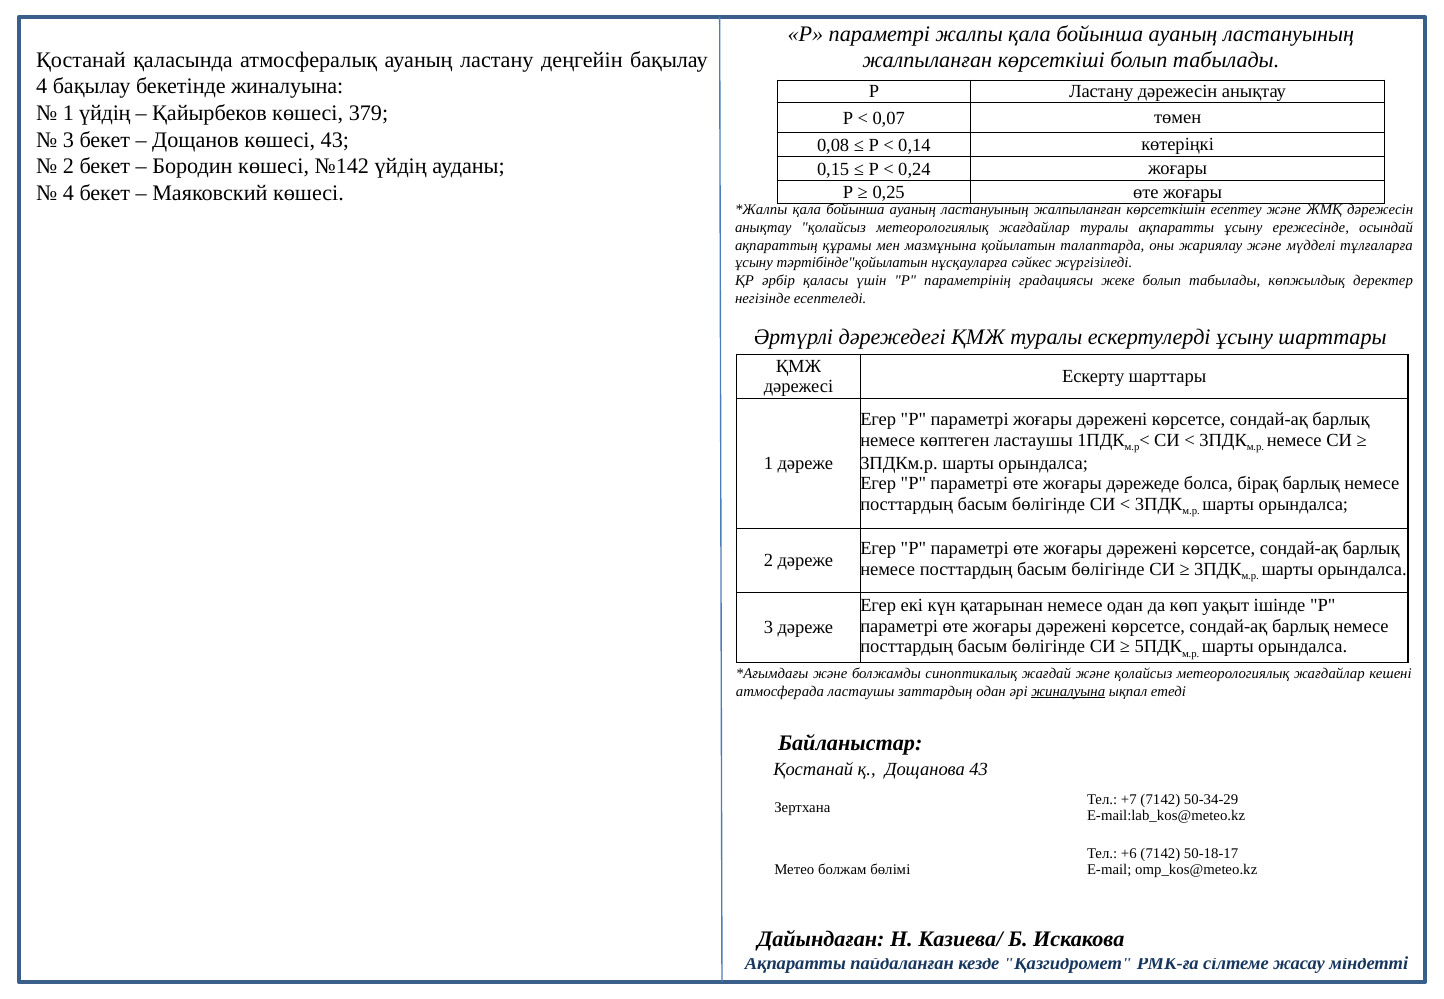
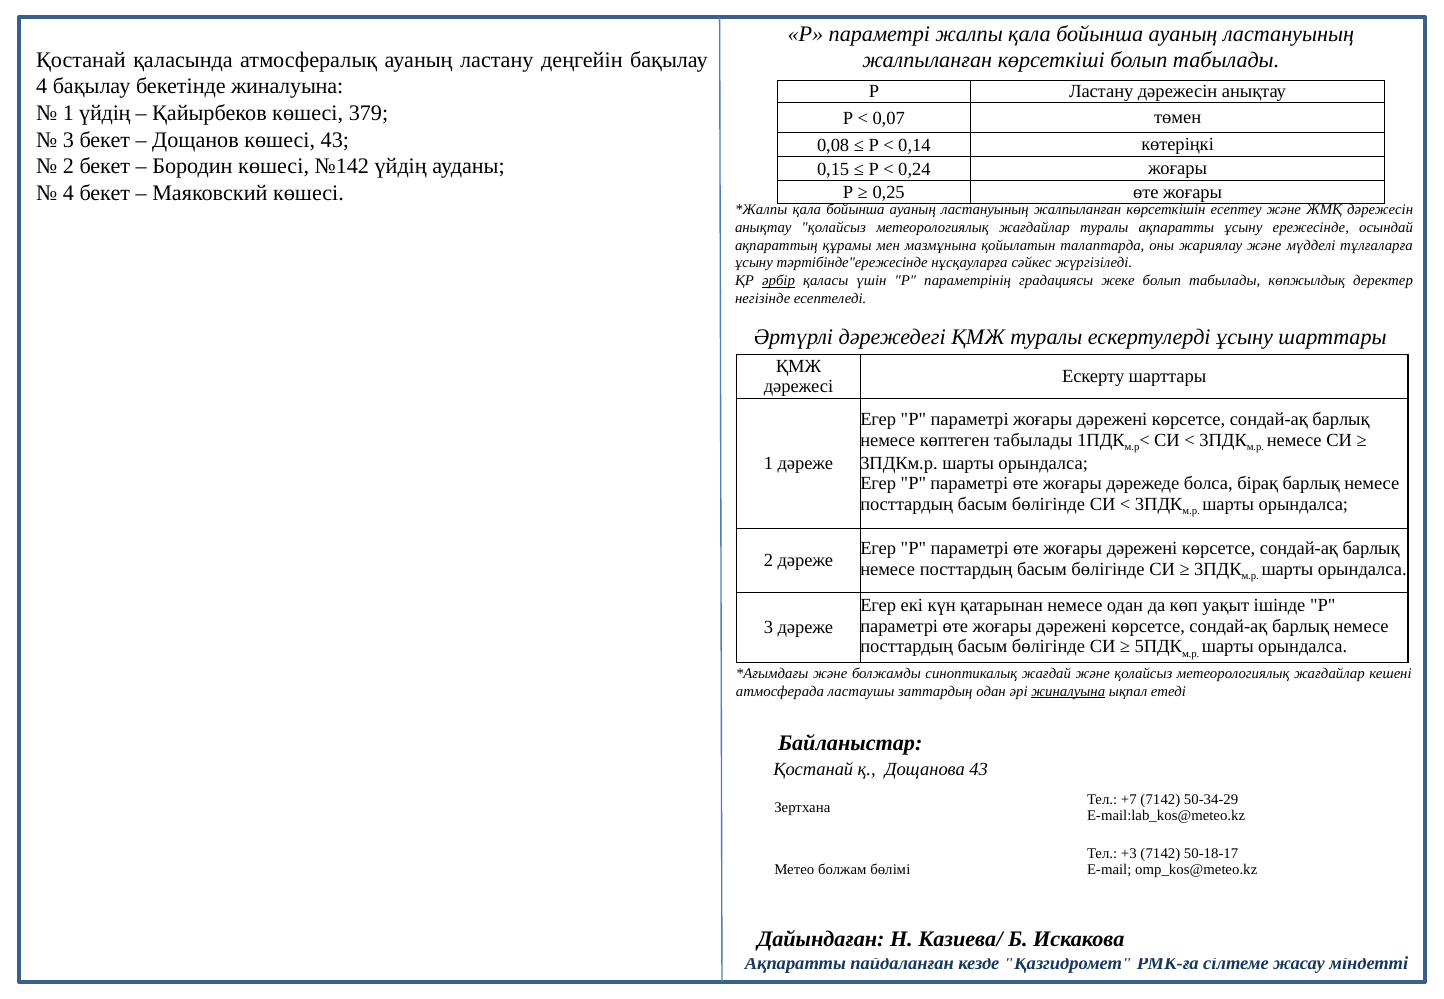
тәртібінде"қойылатын: тәртібінде"қойылатын -> тәртібінде"ережесінде
әрбір underline: none -> present
көптеген ластаушы: ластаушы -> табылады
+6: +6 -> +3
